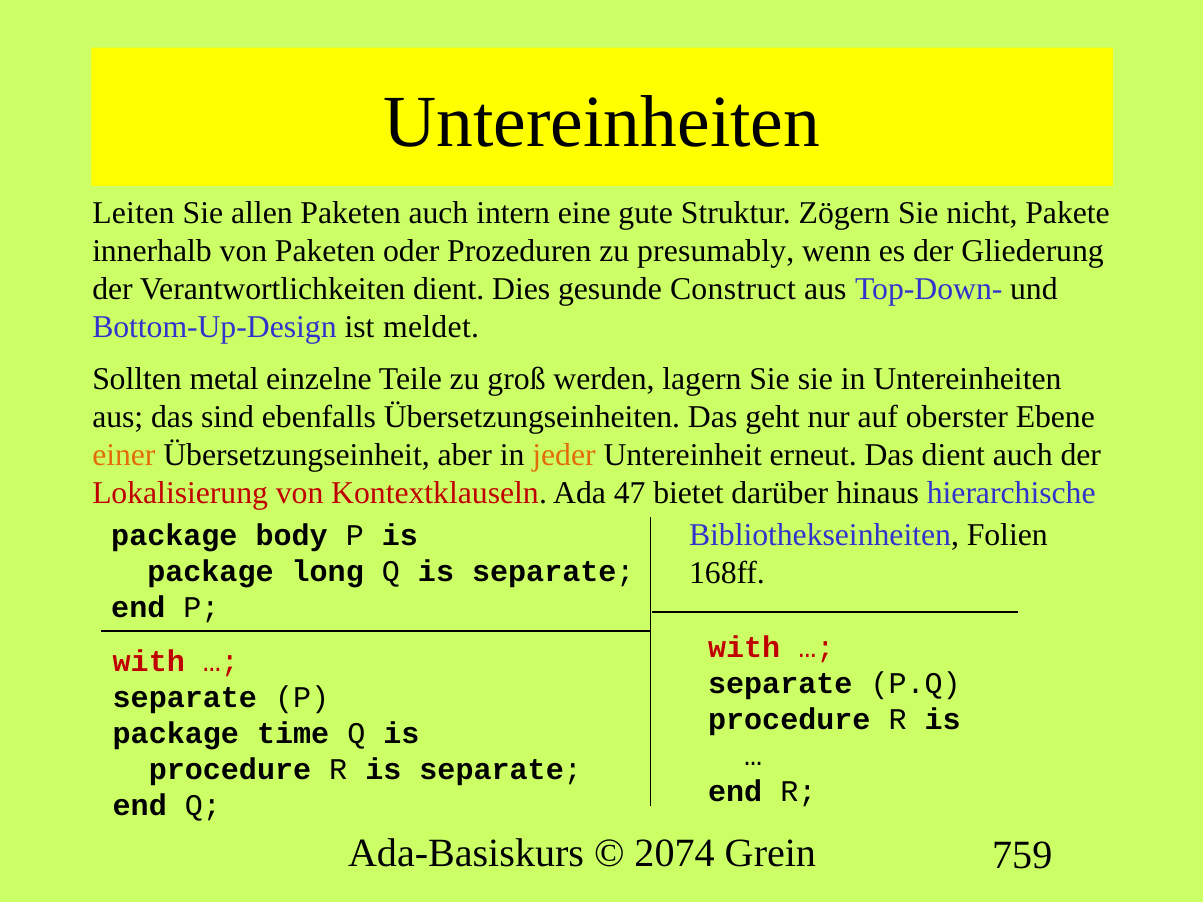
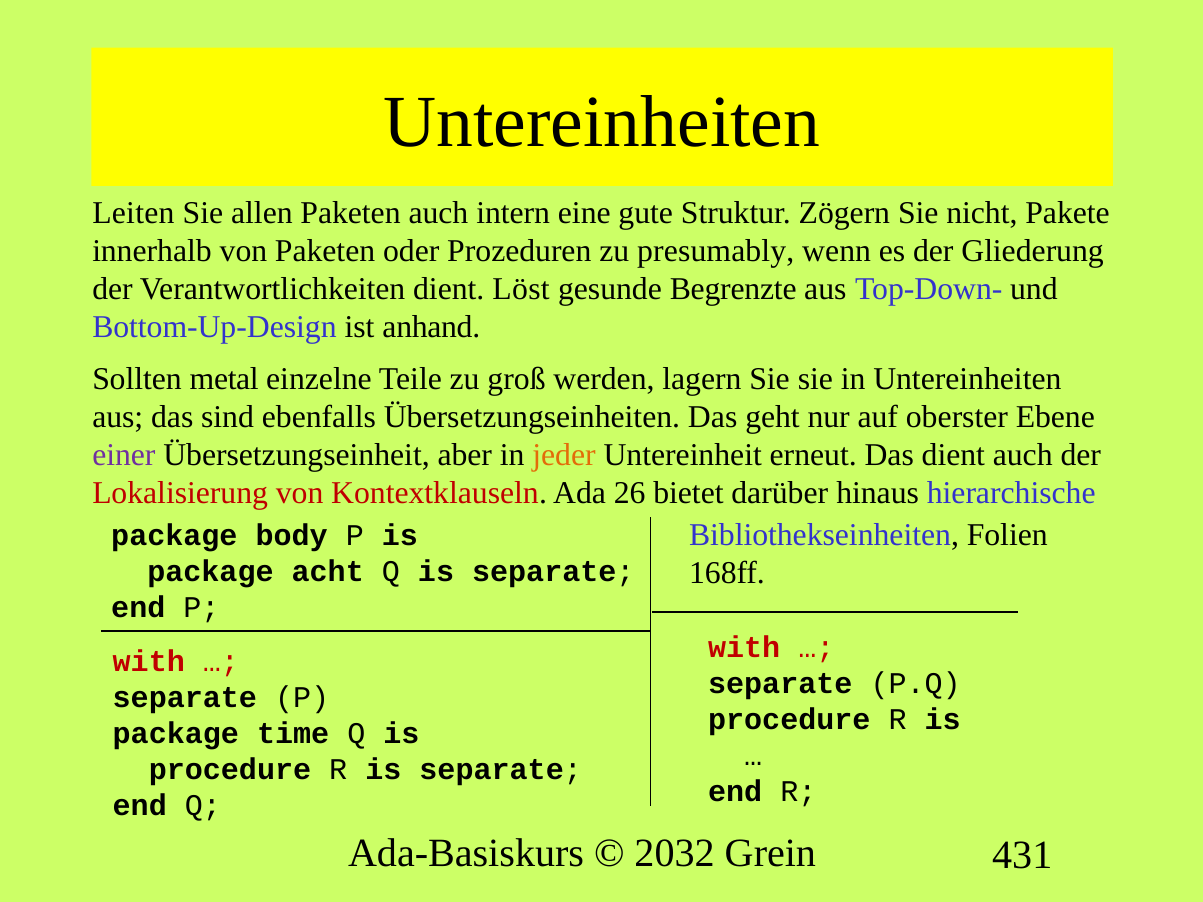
Dies: Dies -> Löst
Construct: Construct -> Begrenzte
meldet: meldet -> anhand
einer colour: orange -> purple
47: 47 -> 26
long: long -> acht
2074: 2074 -> 2032
759: 759 -> 431
